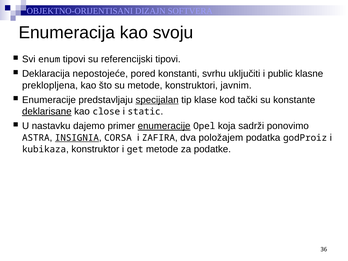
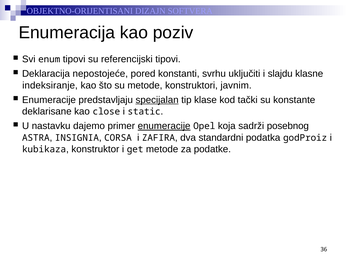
svoju: svoju -> poziv
public: public -> slajdu
preklopljena: preklopljena -> indeksiranje
deklarisane underline: present -> none
ponovimo: ponovimo -> posebnog
INSIGNIA underline: present -> none
položajem: položajem -> standardni
